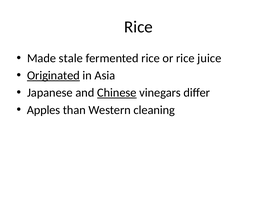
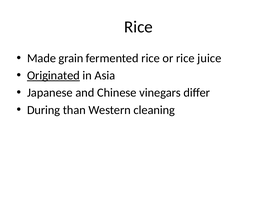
stale: stale -> grain
Chinese underline: present -> none
Apples: Apples -> During
